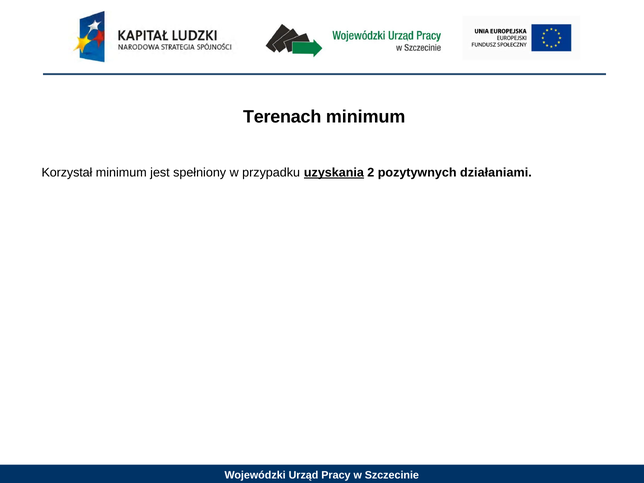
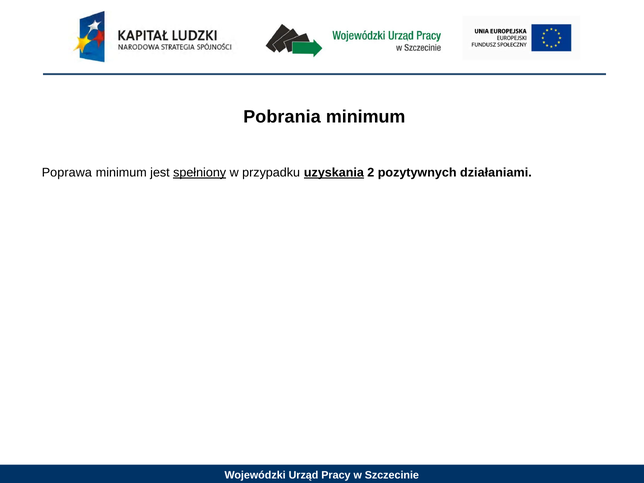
Terenach: Terenach -> Pobrania
Korzystał: Korzystał -> Poprawa
spełniony underline: none -> present
